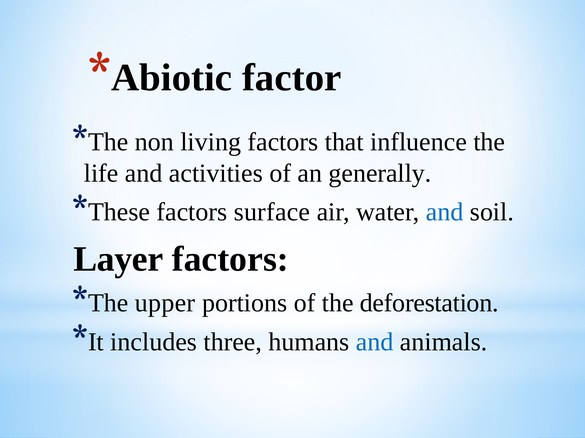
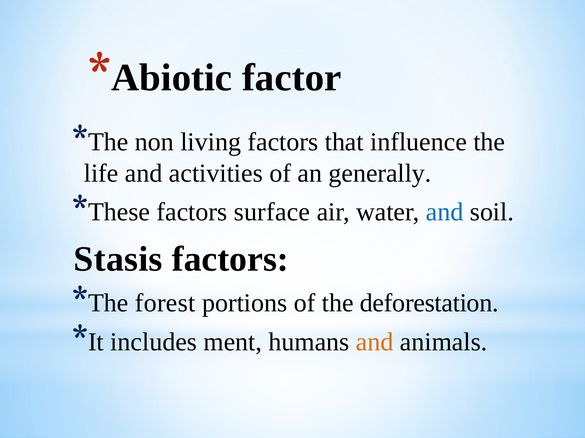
Layer: Layer -> Stasis
upper: upper -> forest
three: three -> ment
and at (375, 342) colour: blue -> orange
